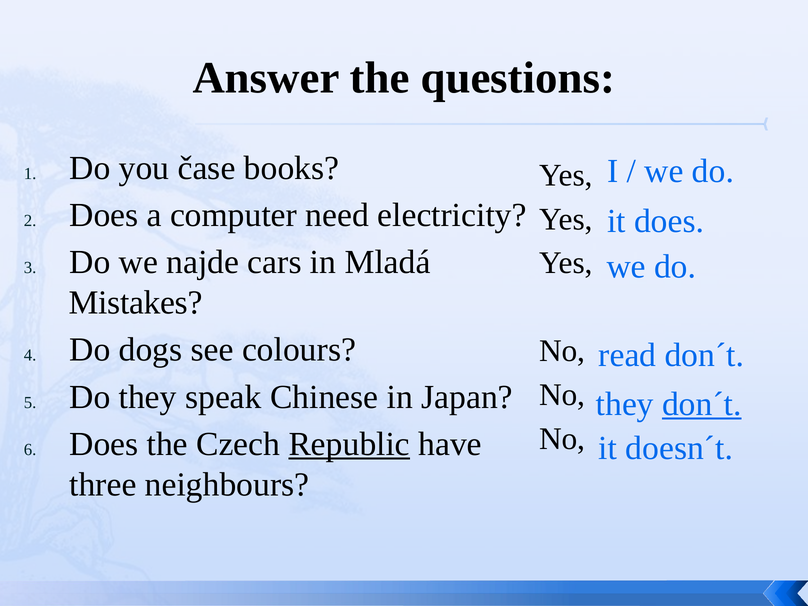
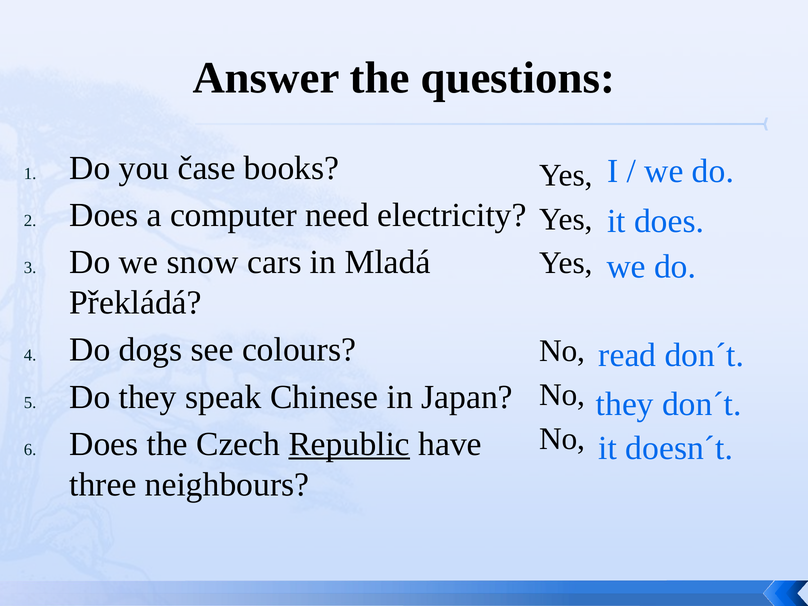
najde: najde -> snow
Mistakes: Mistakes -> Překládá
don´t at (702, 404) underline: present -> none
